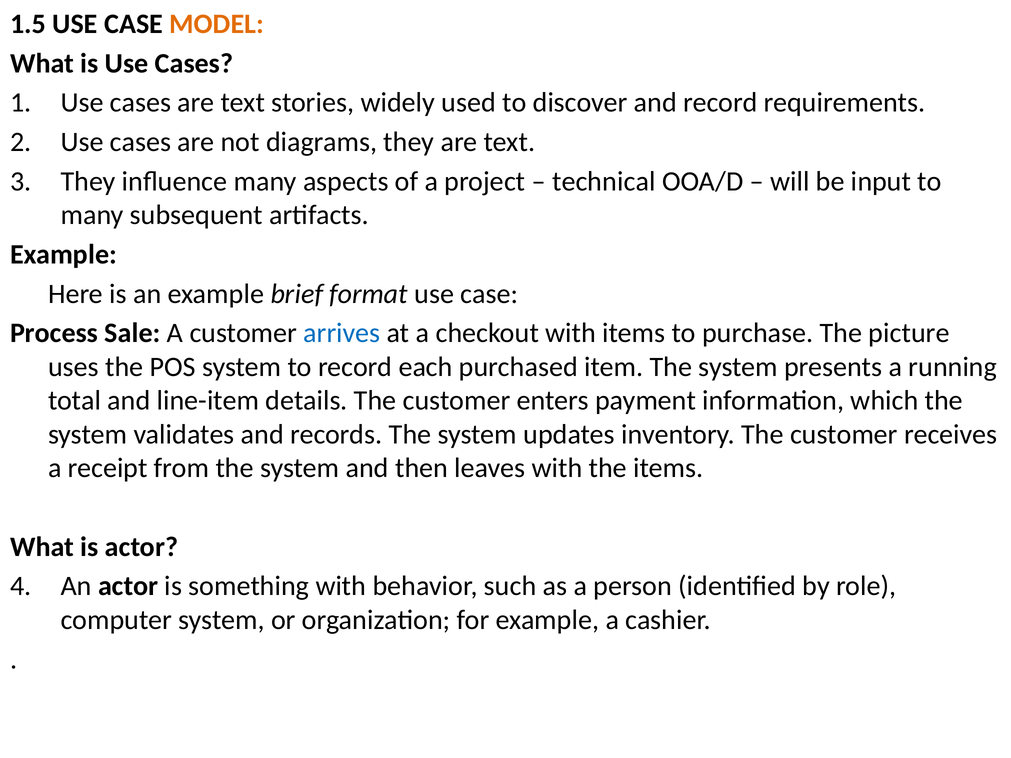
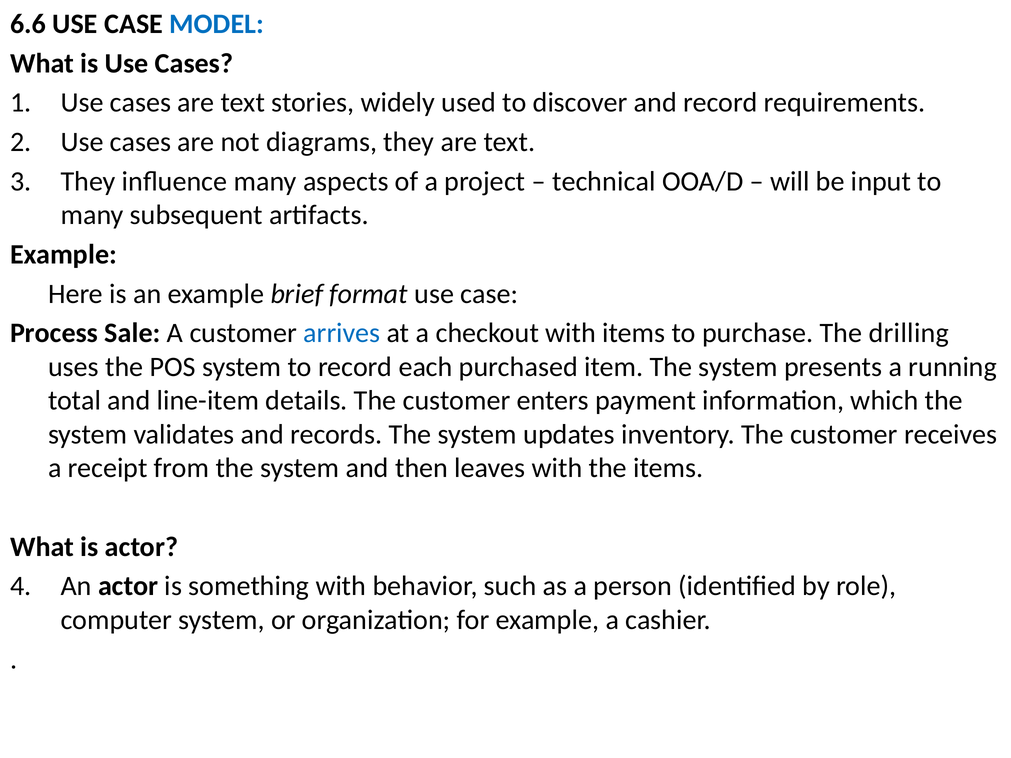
1.5: 1.5 -> 6.6
MODEL colour: orange -> blue
picture: picture -> drilling
